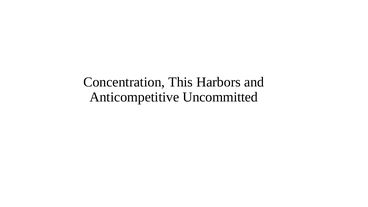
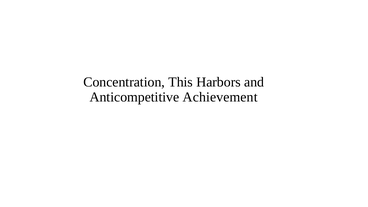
Uncommitted: Uncommitted -> Achievement
